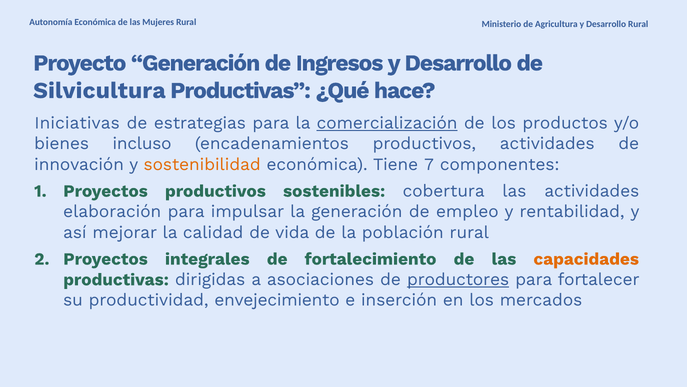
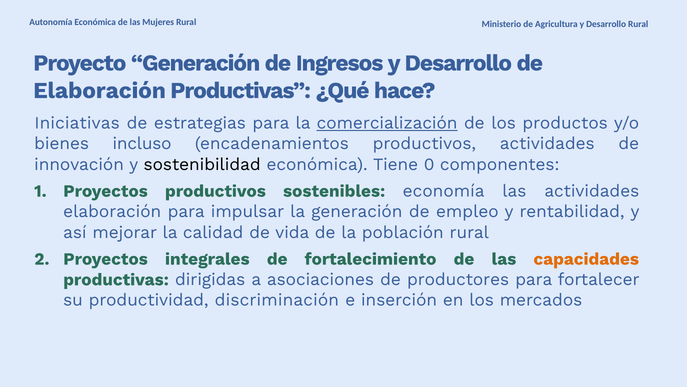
Silvicultura at (99, 90): Silvicultura -> Elaboración
sostenibilidad colour: orange -> black
7: 7 -> 0
cobertura: cobertura -> economía
productores underline: present -> none
envejecimiento: envejecimiento -> discriminación
